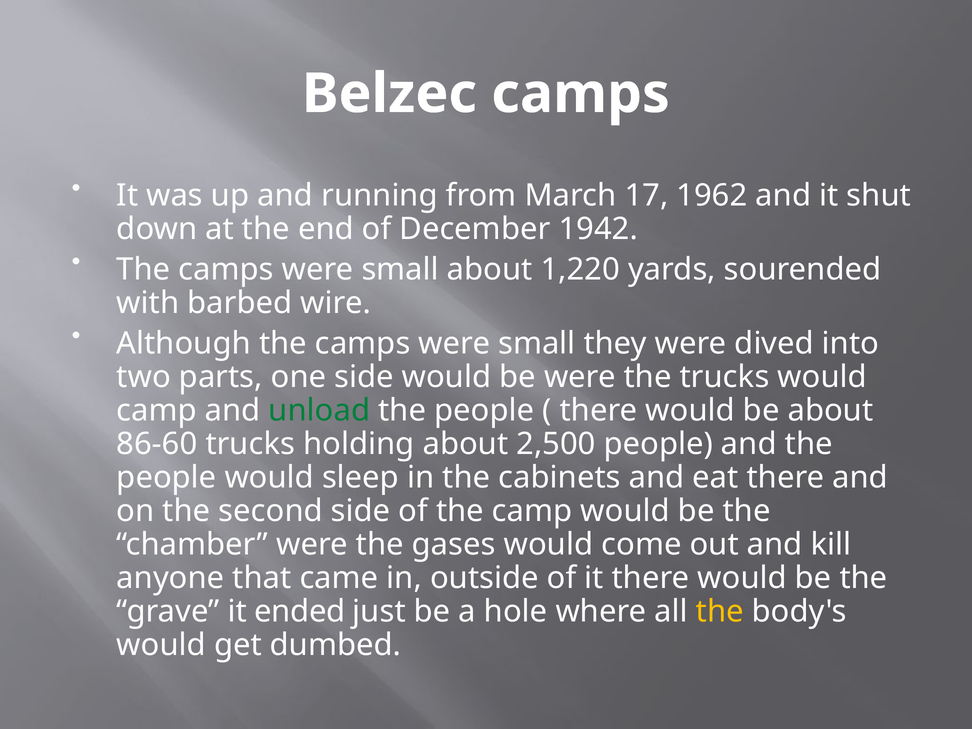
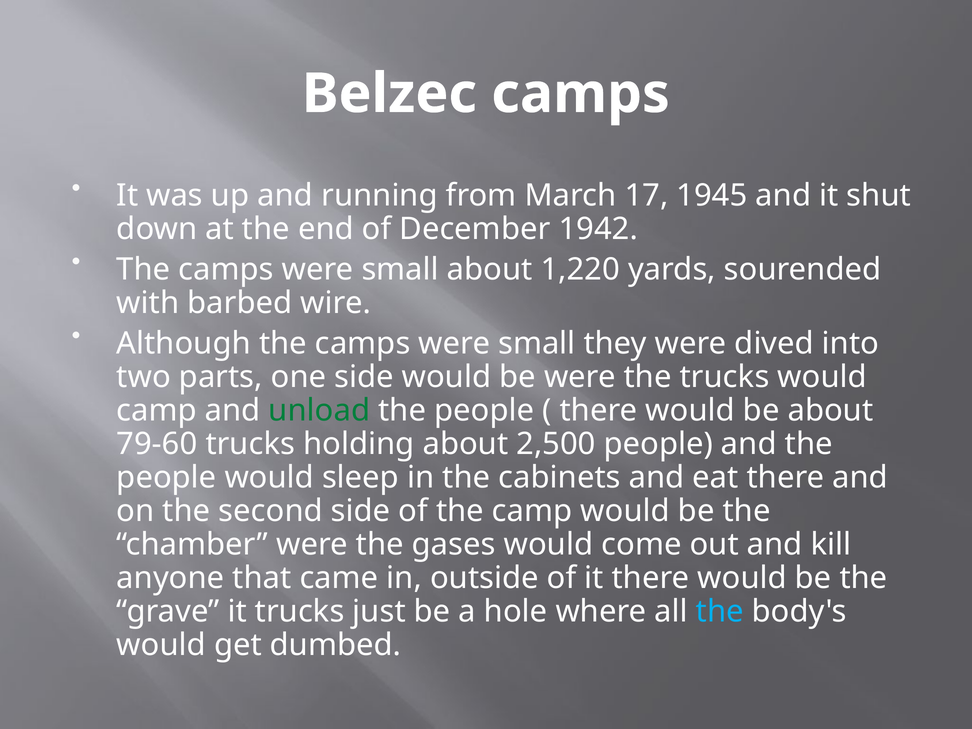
1962: 1962 -> 1945
86-60: 86-60 -> 79-60
it ended: ended -> trucks
the at (720, 612) colour: yellow -> light blue
